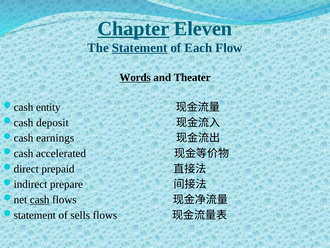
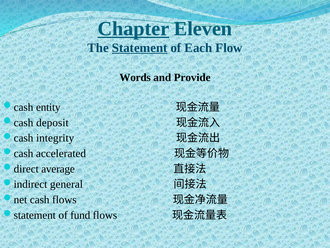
Words underline: present -> none
Theater: Theater -> Provide
earnings: earnings -> integrity
prepaid: prepaid -> average
prepare: prepare -> general
cash underline: present -> none
sells: sells -> fund
